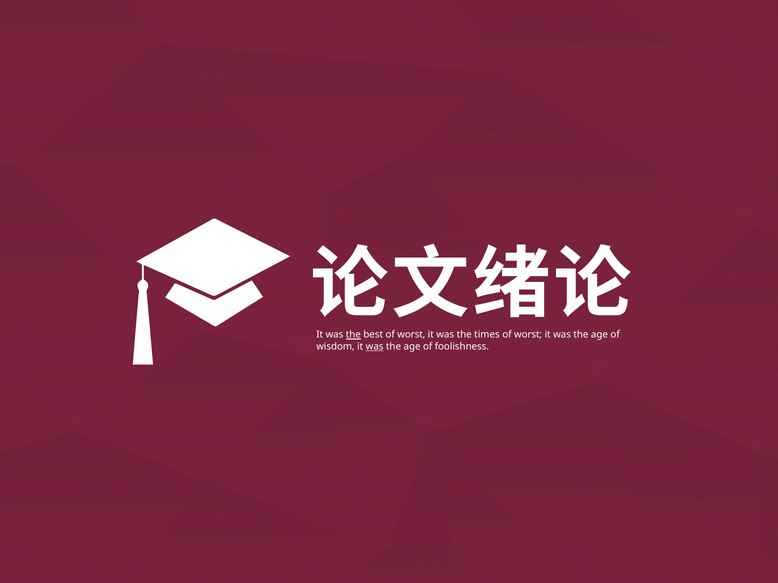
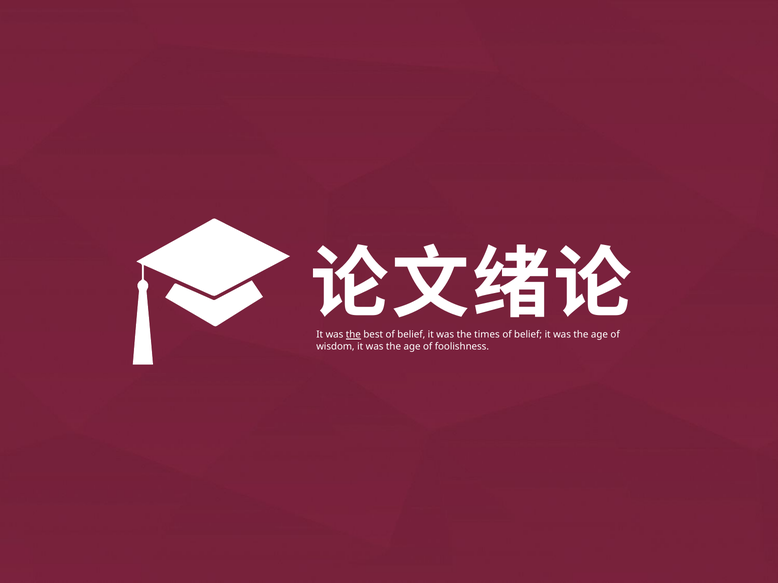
best of worst: worst -> belief
worst at (528, 335): worst -> belief
was at (375, 347) underline: present -> none
